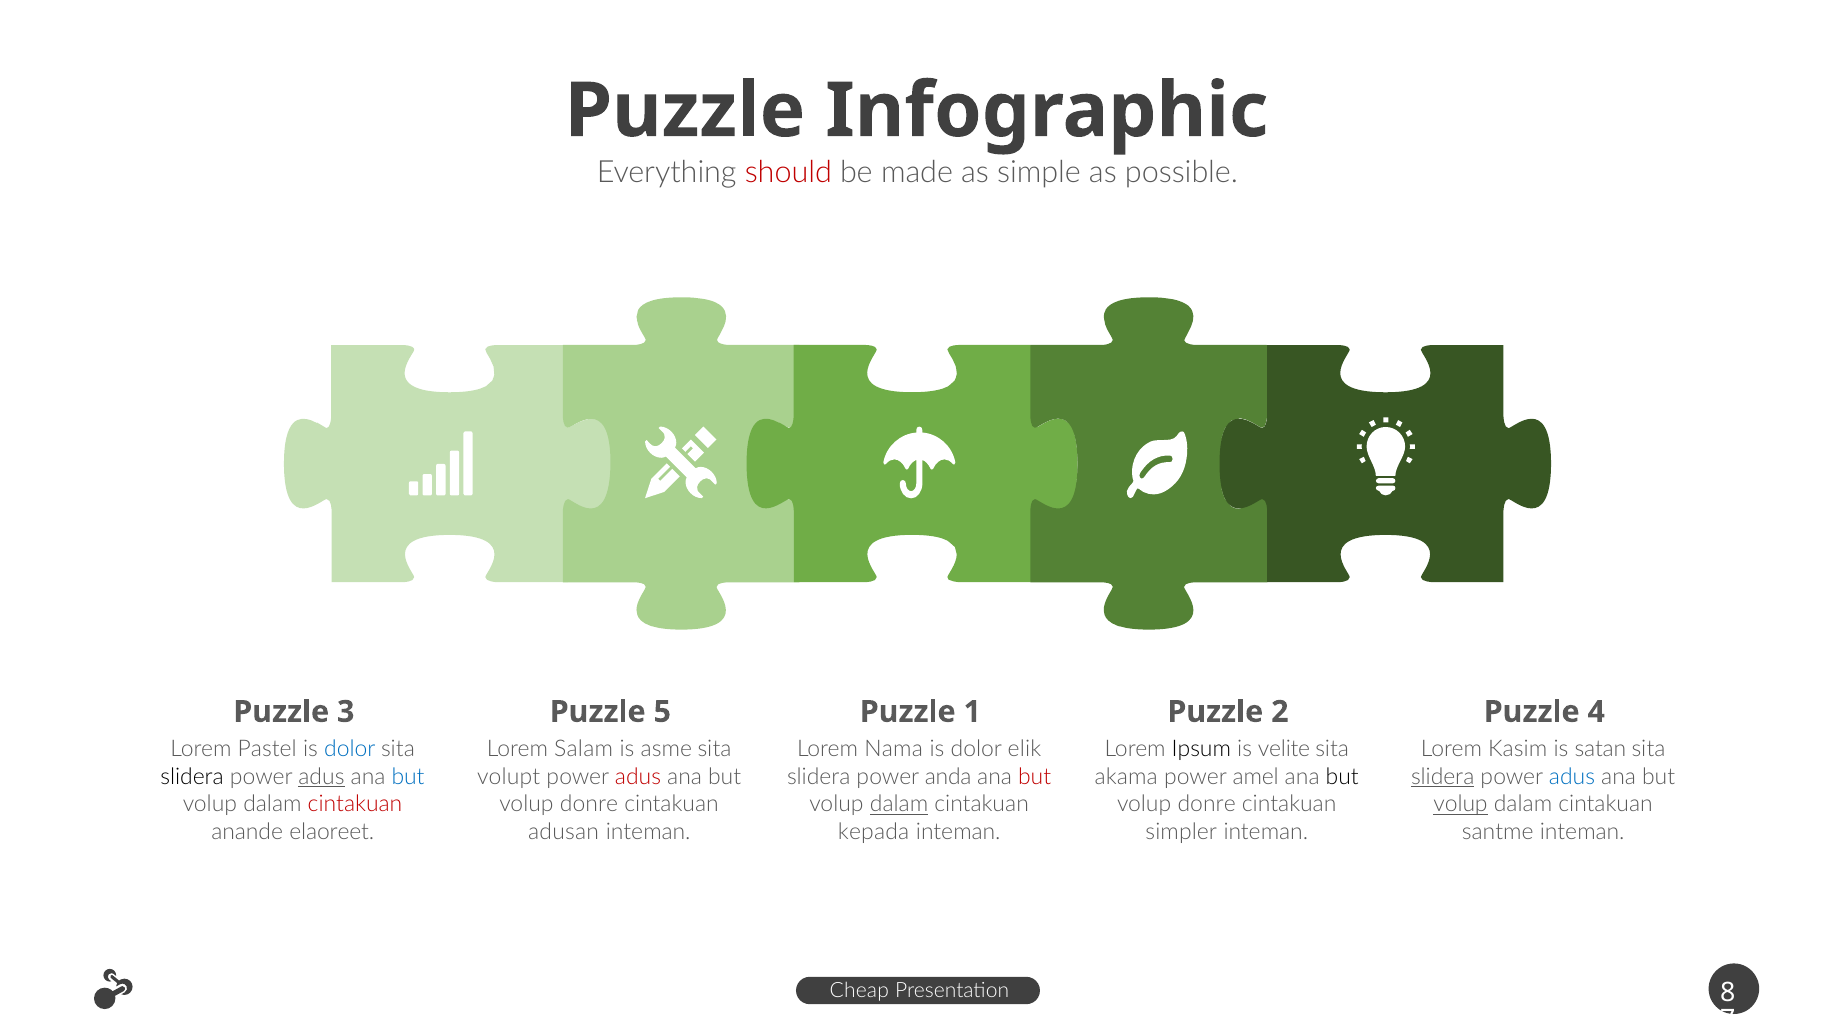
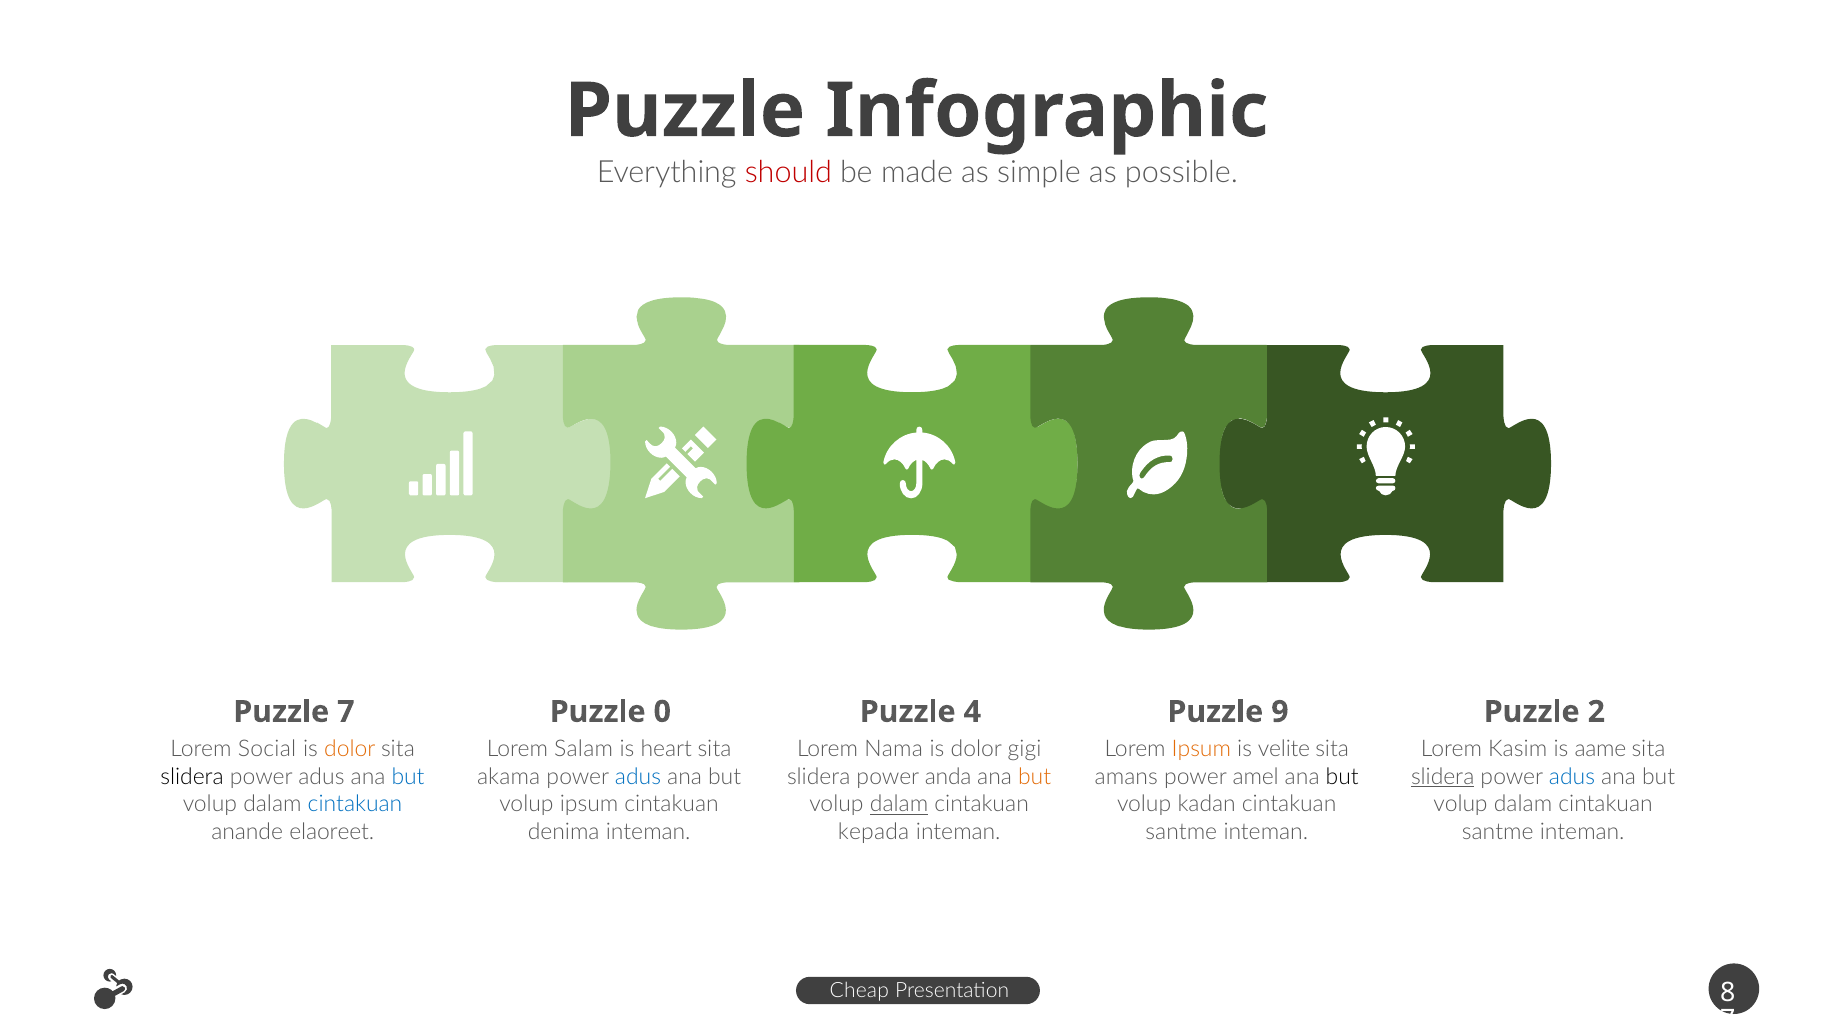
Puzzle 3: 3 -> 7
5: 5 -> 0
1: 1 -> 4
2: 2 -> 9
4: 4 -> 2
Pastel: Pastel -> Social
dolor at (350, 749) colour: blue -> orange
asme: asme -> heart
elik: elik -> gigi
Ipsum at (1201, 749) colour: black -> orange
satan: satan -> aame
adus at (321, 777) underline: present -> none
volupt: volupt -> akama
adus at (638, 777) colour: red -> blue
but at (1035, 777) colour: red -> orange
akama: akama -> amans
cintakuan at (355, 805) colour: red -> blue
donre at (589, 805): donre -> ipsum
donre at (1207, 805): donre -> kadan
volup at (1461, 805) underline: present -> none
adusan: adusan -> denima
simpler at (1181, 832): simpler -> santme
